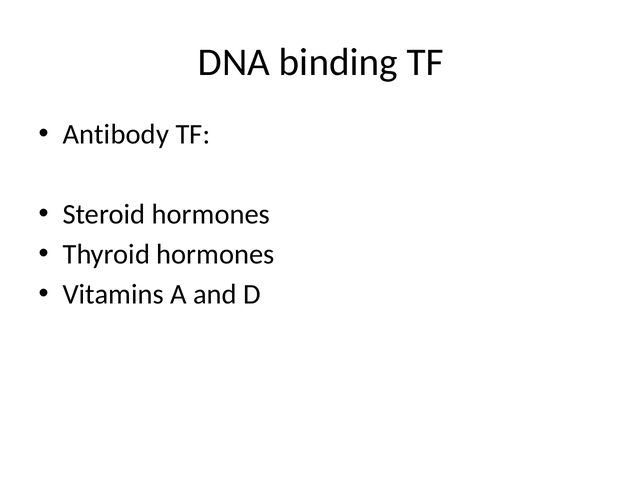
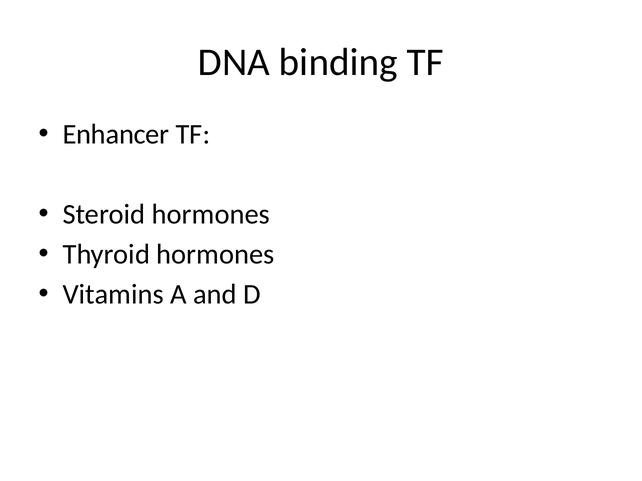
Antibody: Antibody -> Enhancer
